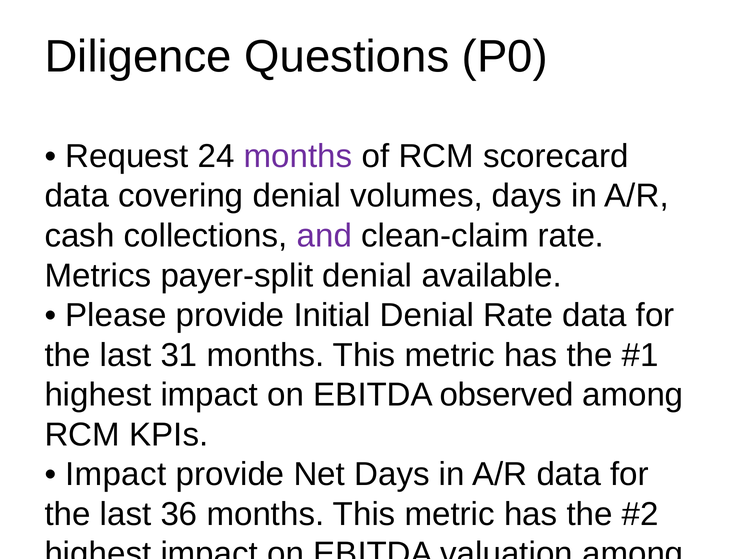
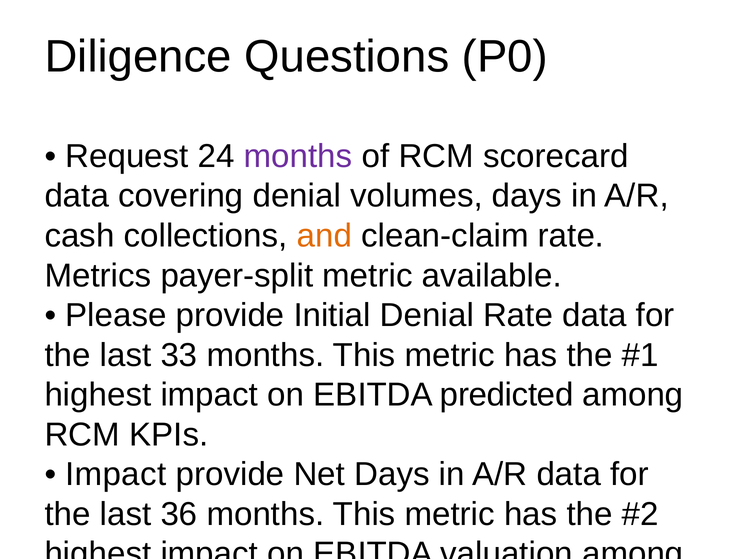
and colour: purple -> orange
payer-split denial: denial -> metric
31: 31 -> 33
observed: observed -> predicted
